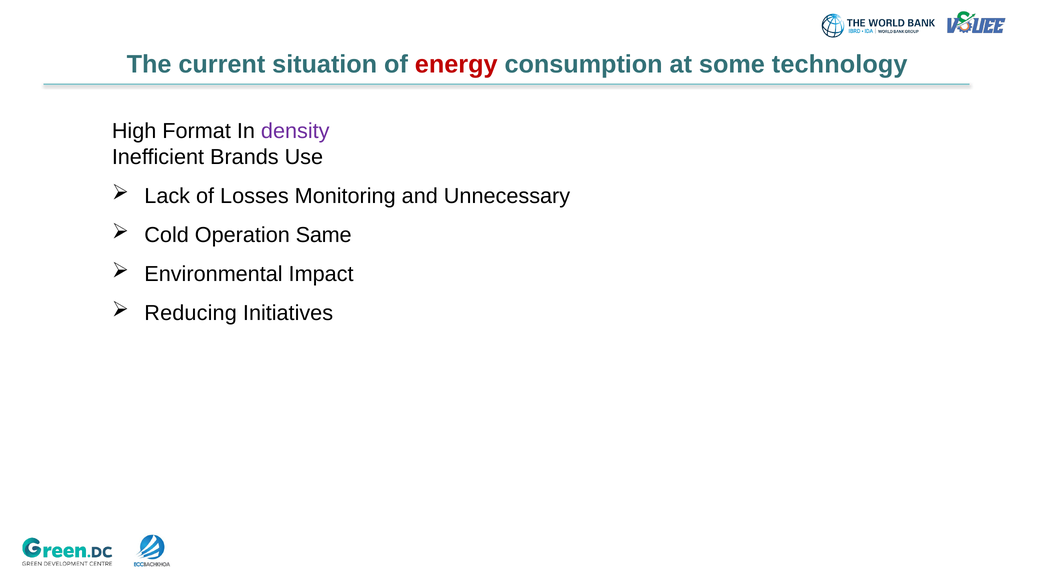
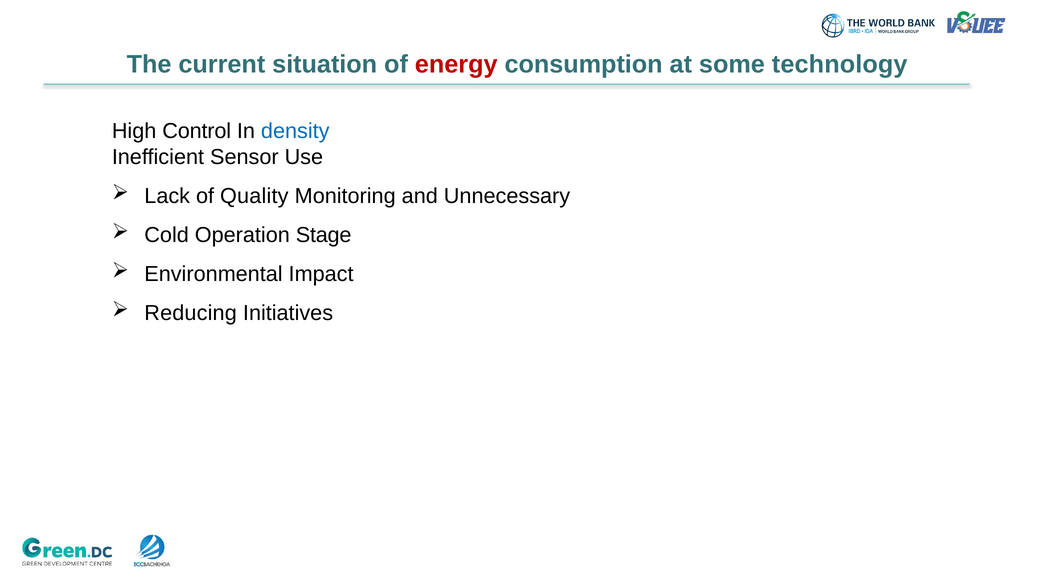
Format: Format -> Control
density colour: purple -> blue
Brands: Brands -> Sensor
Losses: Losses -> Quality
Same: Same -> Stage
